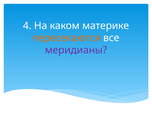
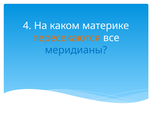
меридианы colour: purple -> blue
